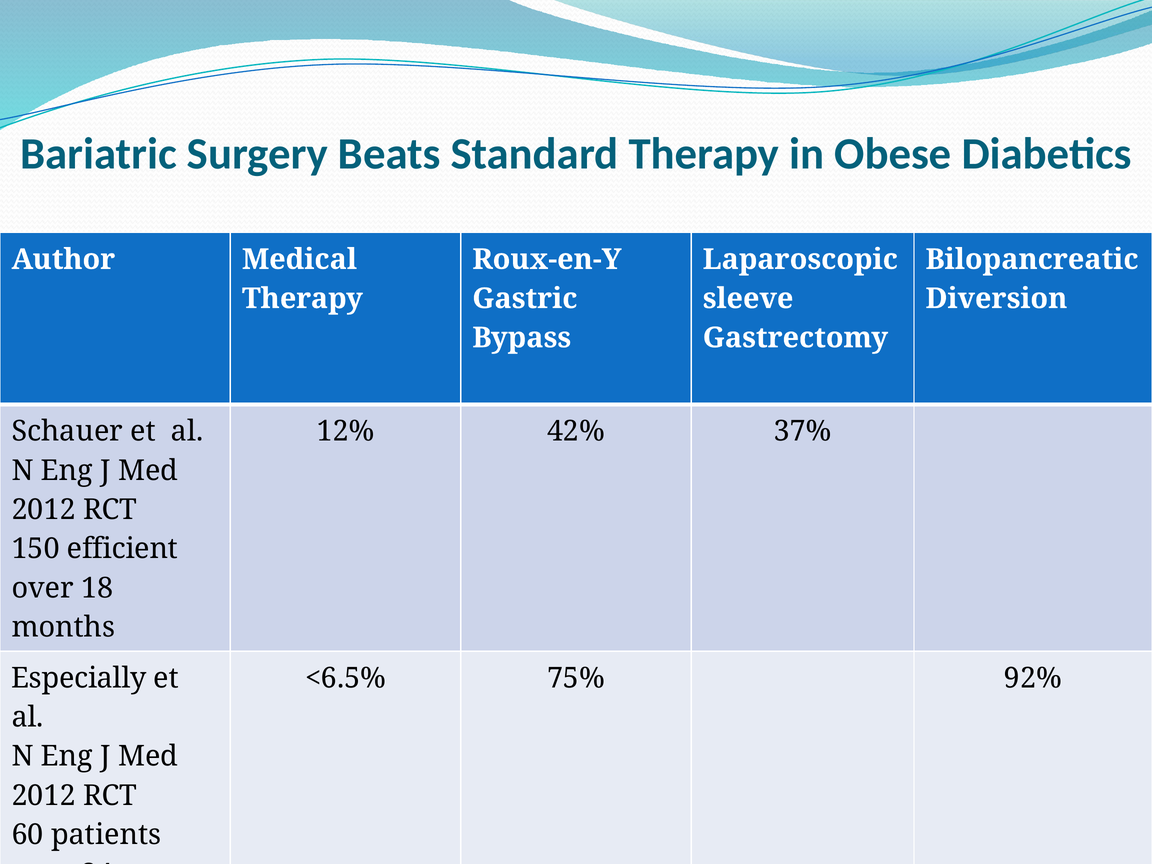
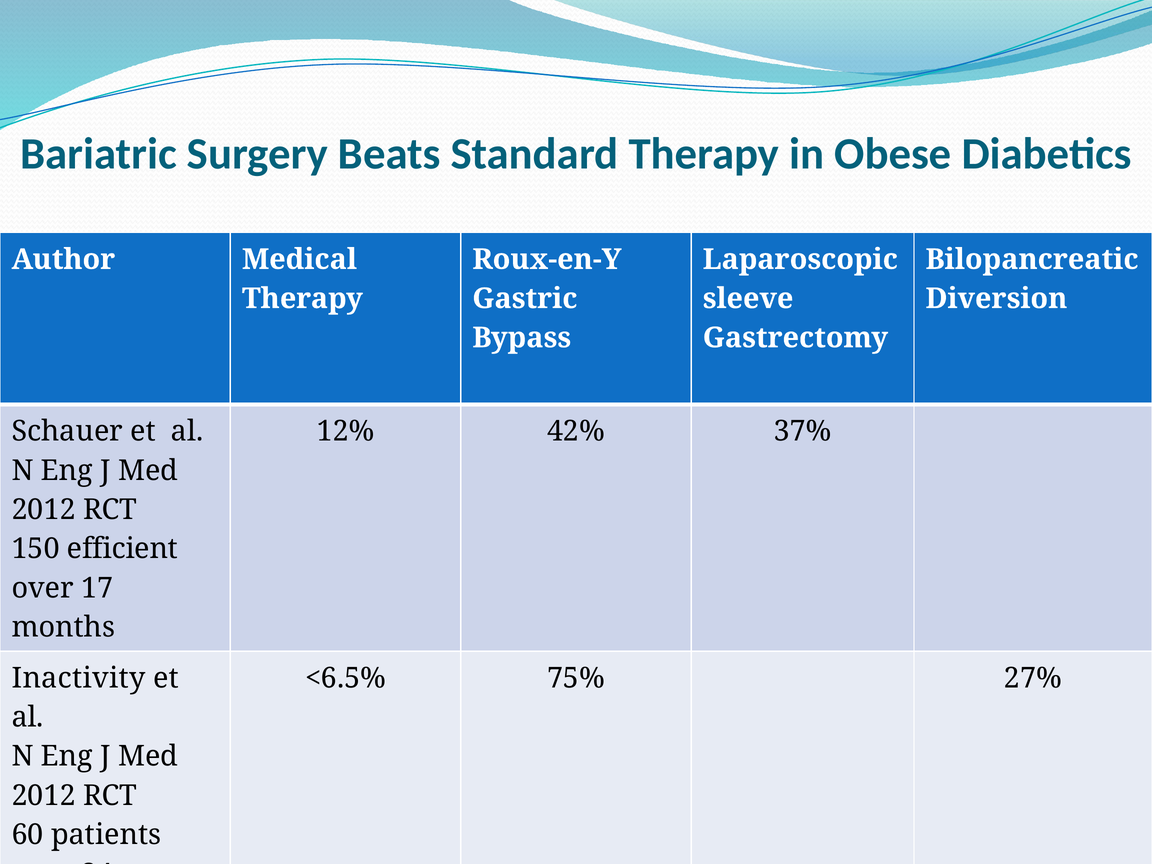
18: 18 -> 17
Especially: Especially -> Inactivity
92%: 92% -> 27%
